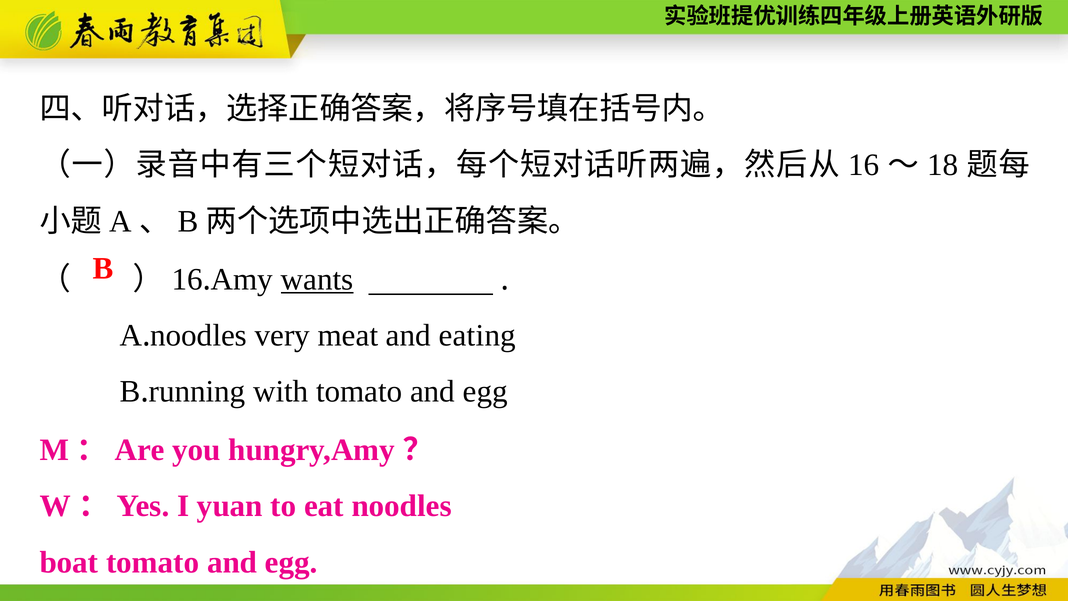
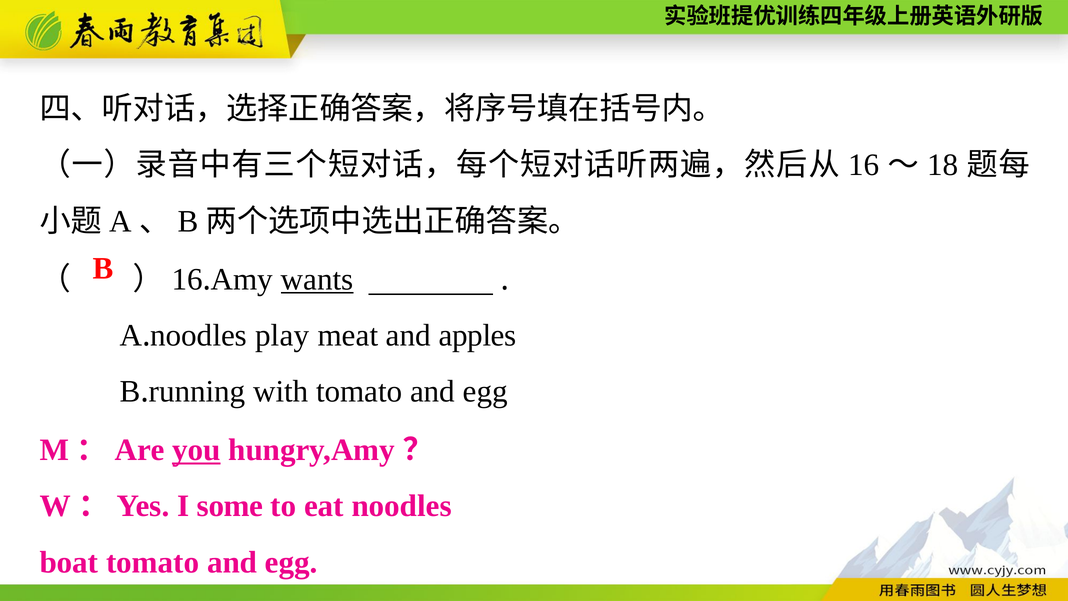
very: very -> play
eating: eating -> apples
you underline: none -> present
yuan: yuan -> some
